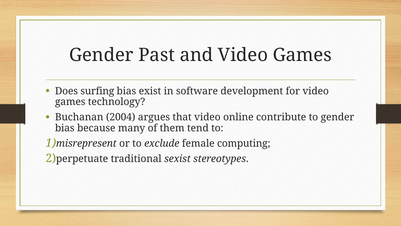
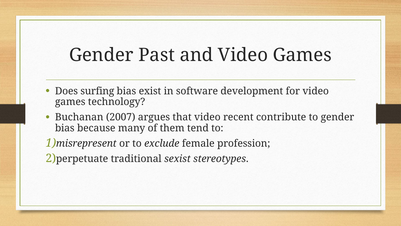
2004: 2004 -> 2007
online: online -> recent
computing: computing -> profession
